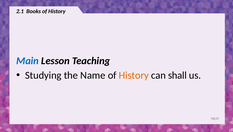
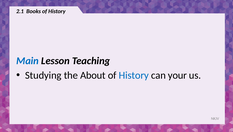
Name: Name -> About
History at (134, 75) colour: orange -> blue
shall: shall -> your
